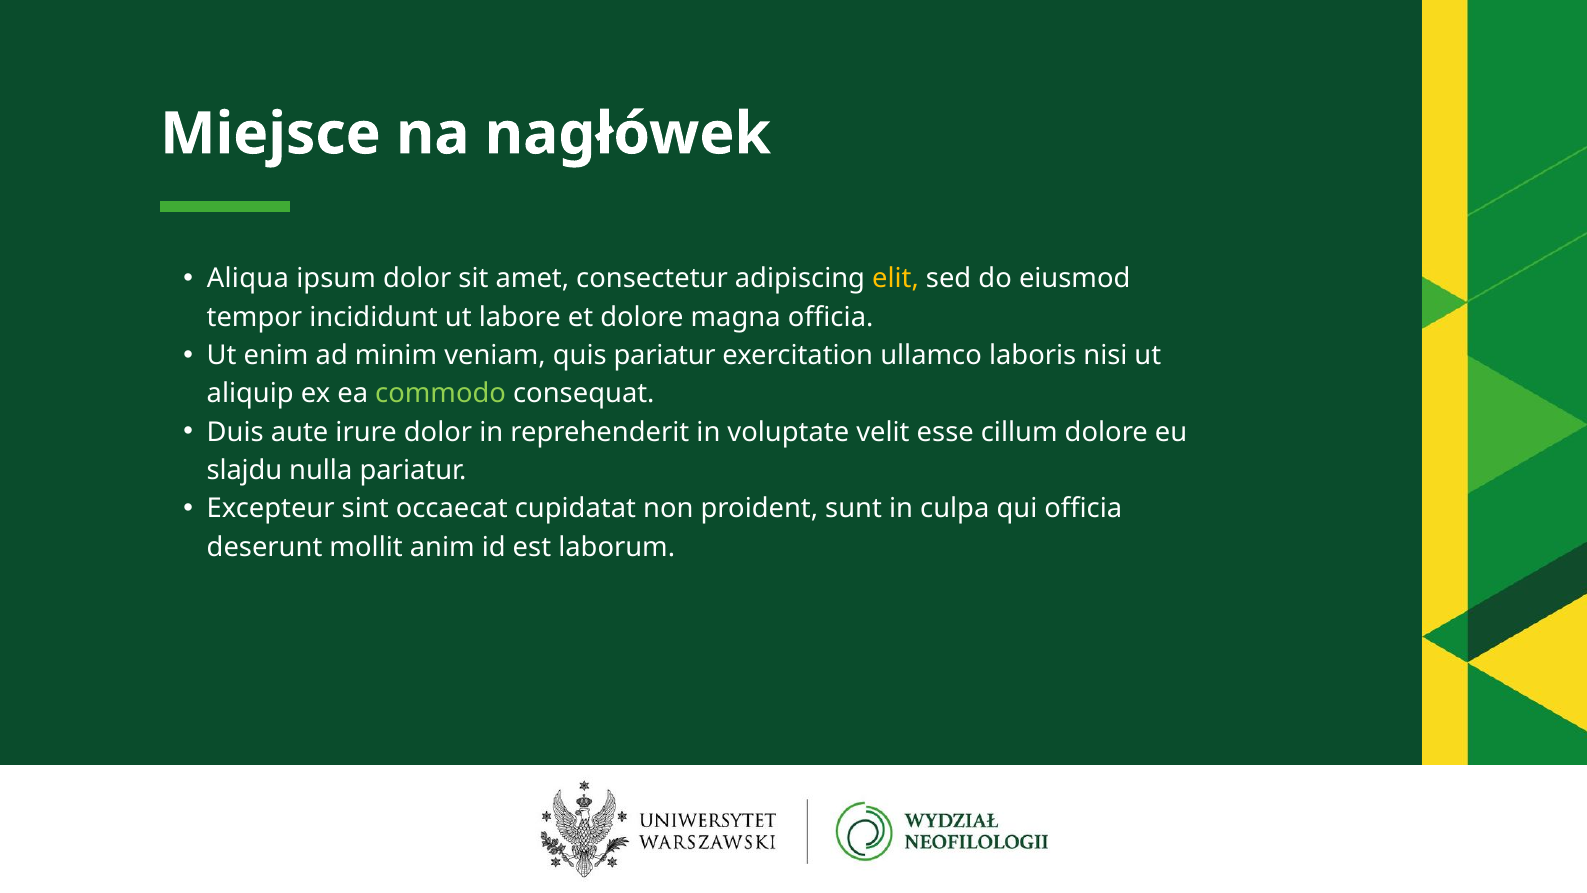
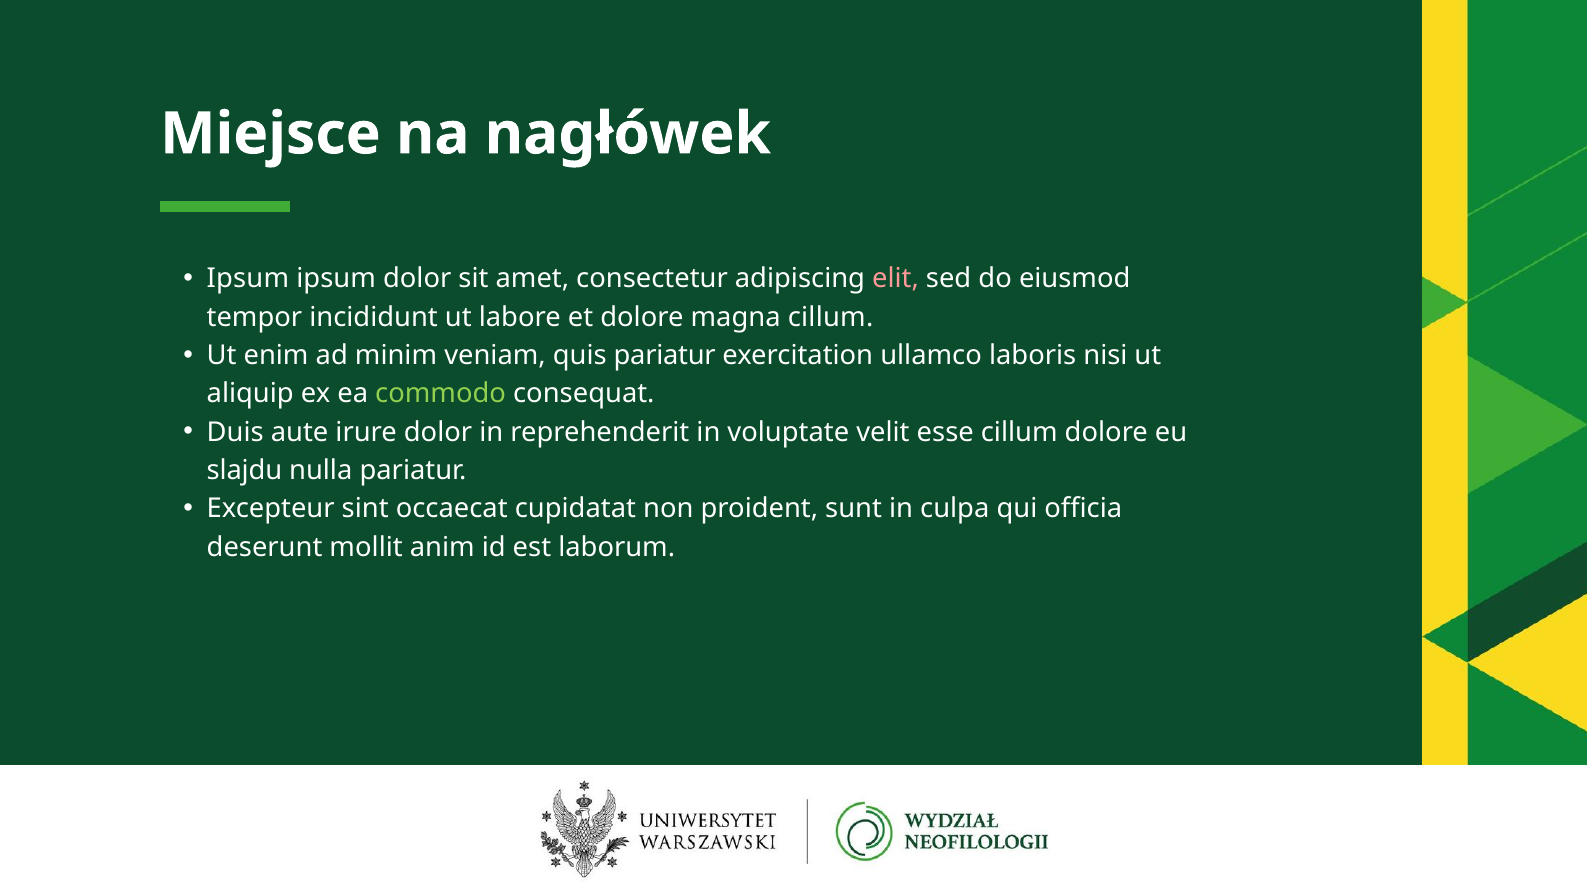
Aliqua at (248, 279): Aliqua -> Ipsum
elit colour: yellow -> pink
magna officia: officia -> cillum
